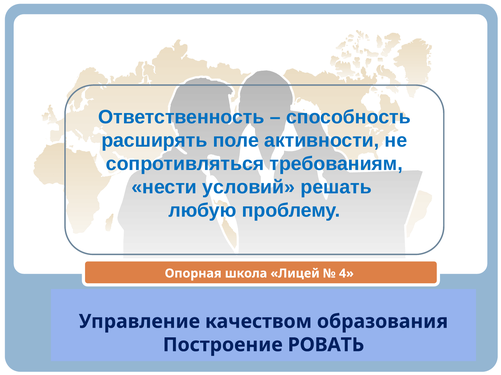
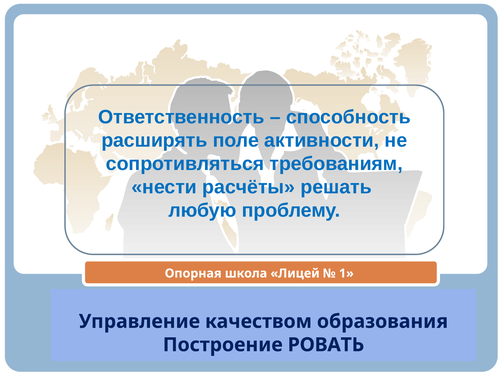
условий: условий -> расчёты
4: 4 -> 1
